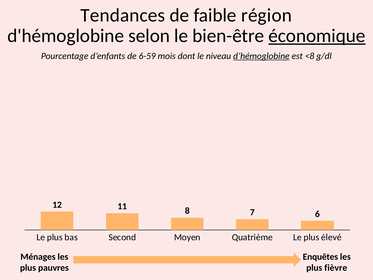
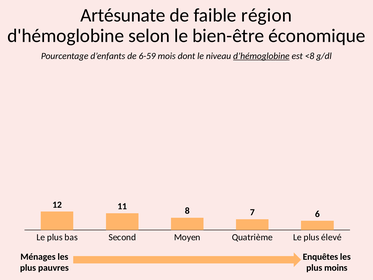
Tendances: Tendances -> Artésunate
économique underline: present -> none
fièvre: fièvre -> moins
